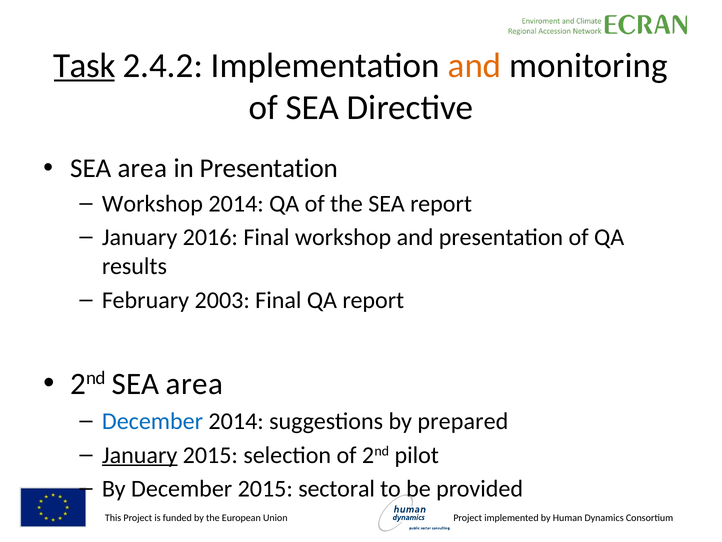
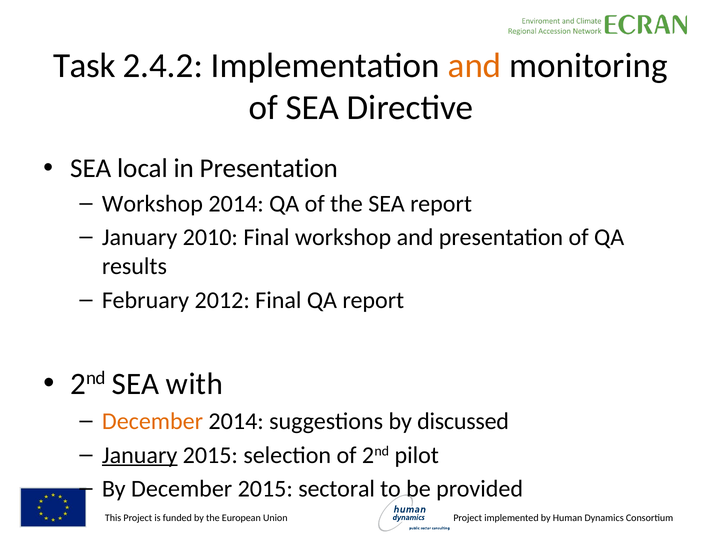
Task underline: present -> none
area at (142, 168): area -> local
2016: 2016 -> 2010
2003: 2003 -> 2012
2nd SEA area: area -> with
December at (153, 421) colour: blue -> orange
prepared: prepared -> discussed
